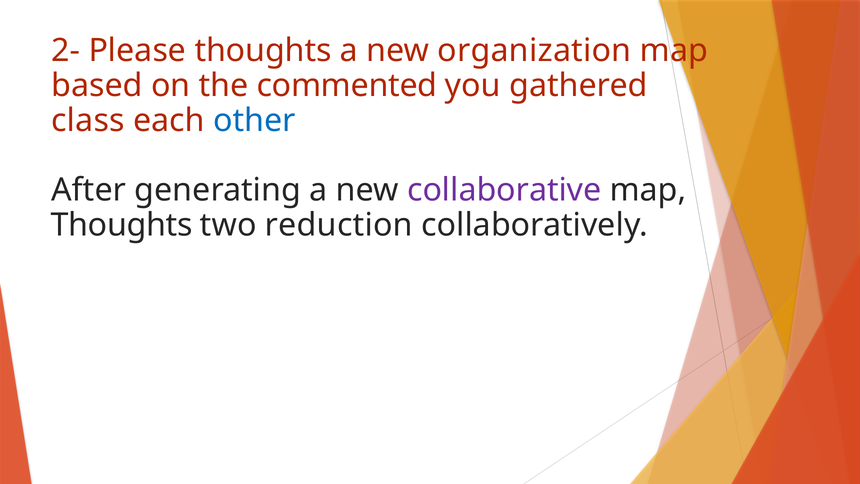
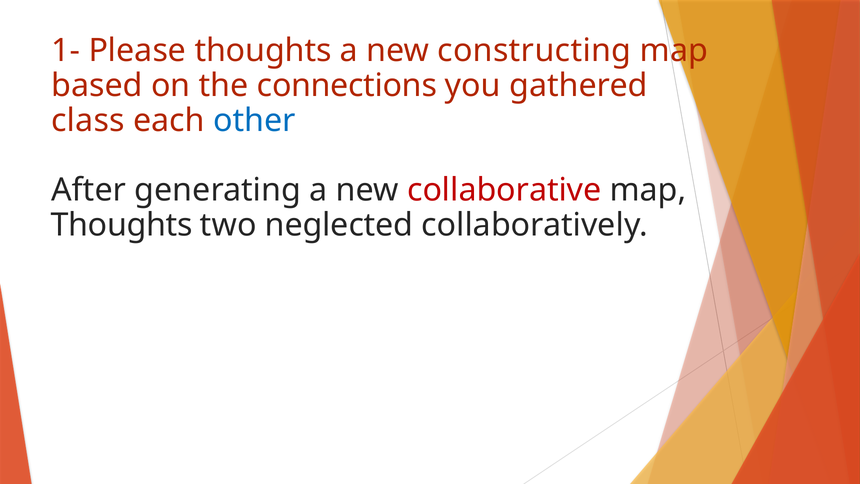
2-: 2- -> 1-
organization: organization -> constructing
commented: commented -> connections
collaborative colour: purple -> red
reduction: reduction -> neglected
